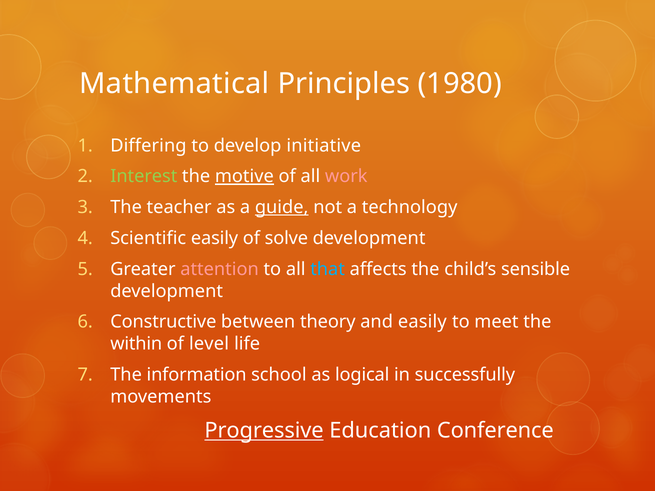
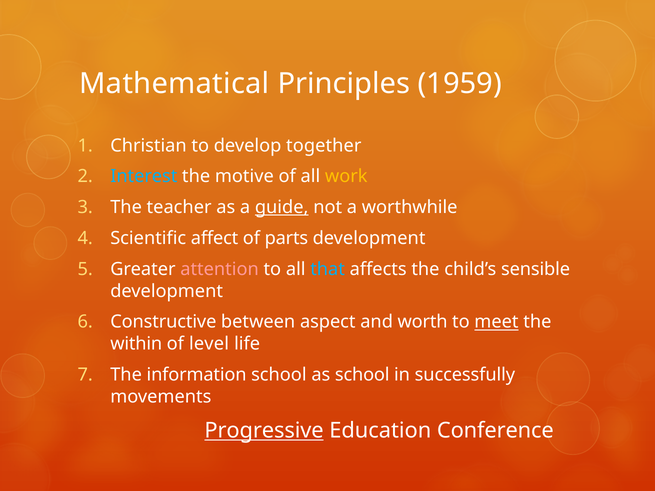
1980: 1980 -> 1959
Differing: Differing -> Christian
initiative: initiative -> together
Interest colour: light green -> light blue
motive underline: present -> none
work colour: pink -> yellow
technology: technology -> worthwhile
Scientific easily: easily -> affect
solve: solve -> parts
theory: theory -> aspect
and easily: easily -> worth
meet underline: none -> present
as logical: logical -> school
